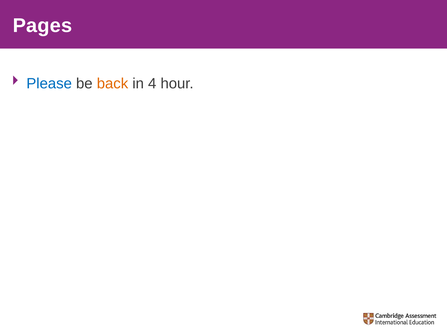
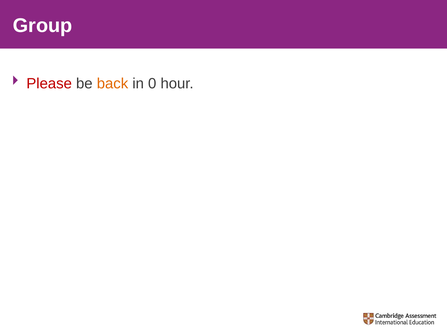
Pages: Pages -> Group
Please colour: blue -> red
4: 4 -> 0
